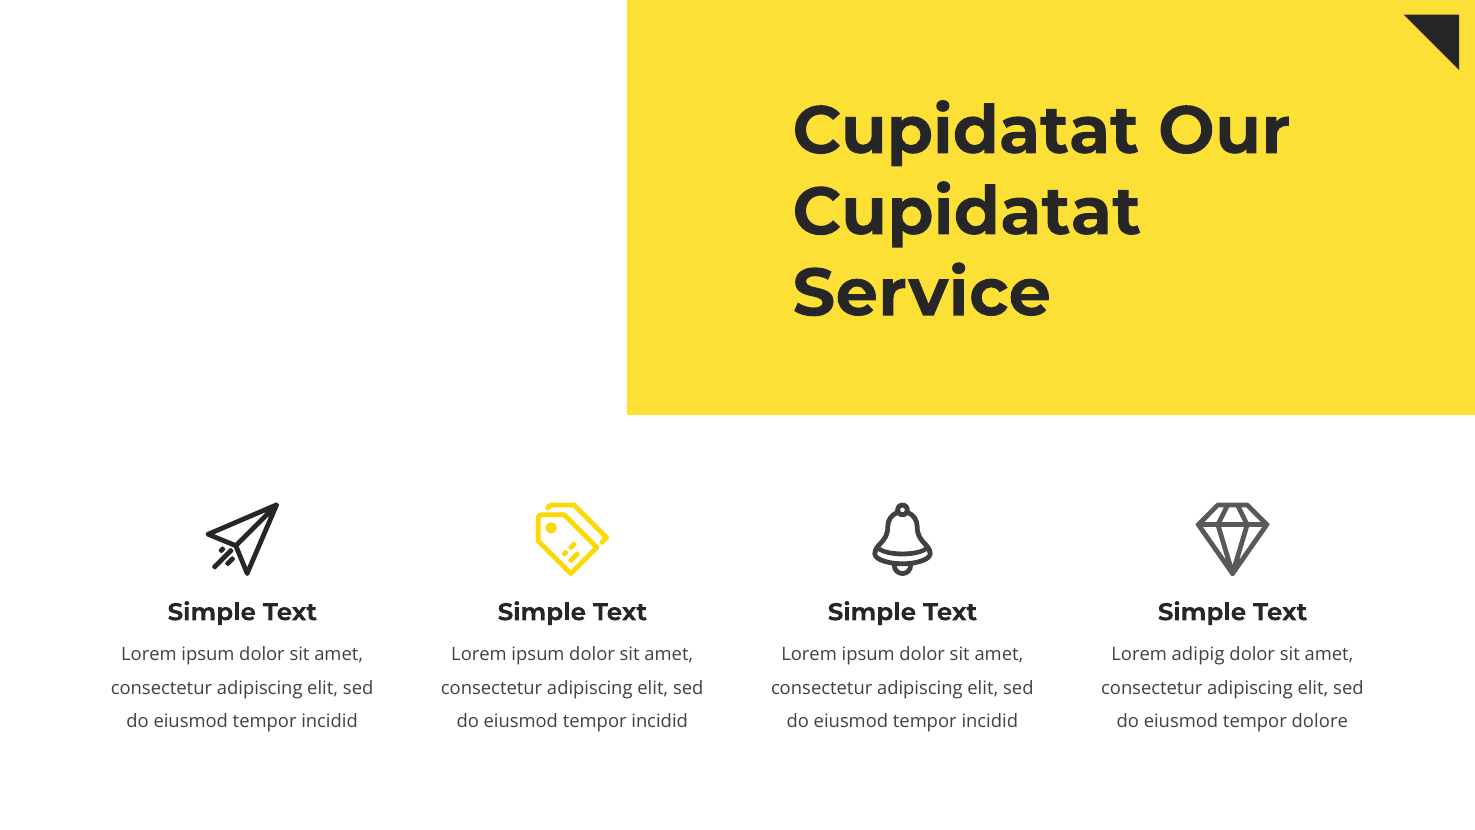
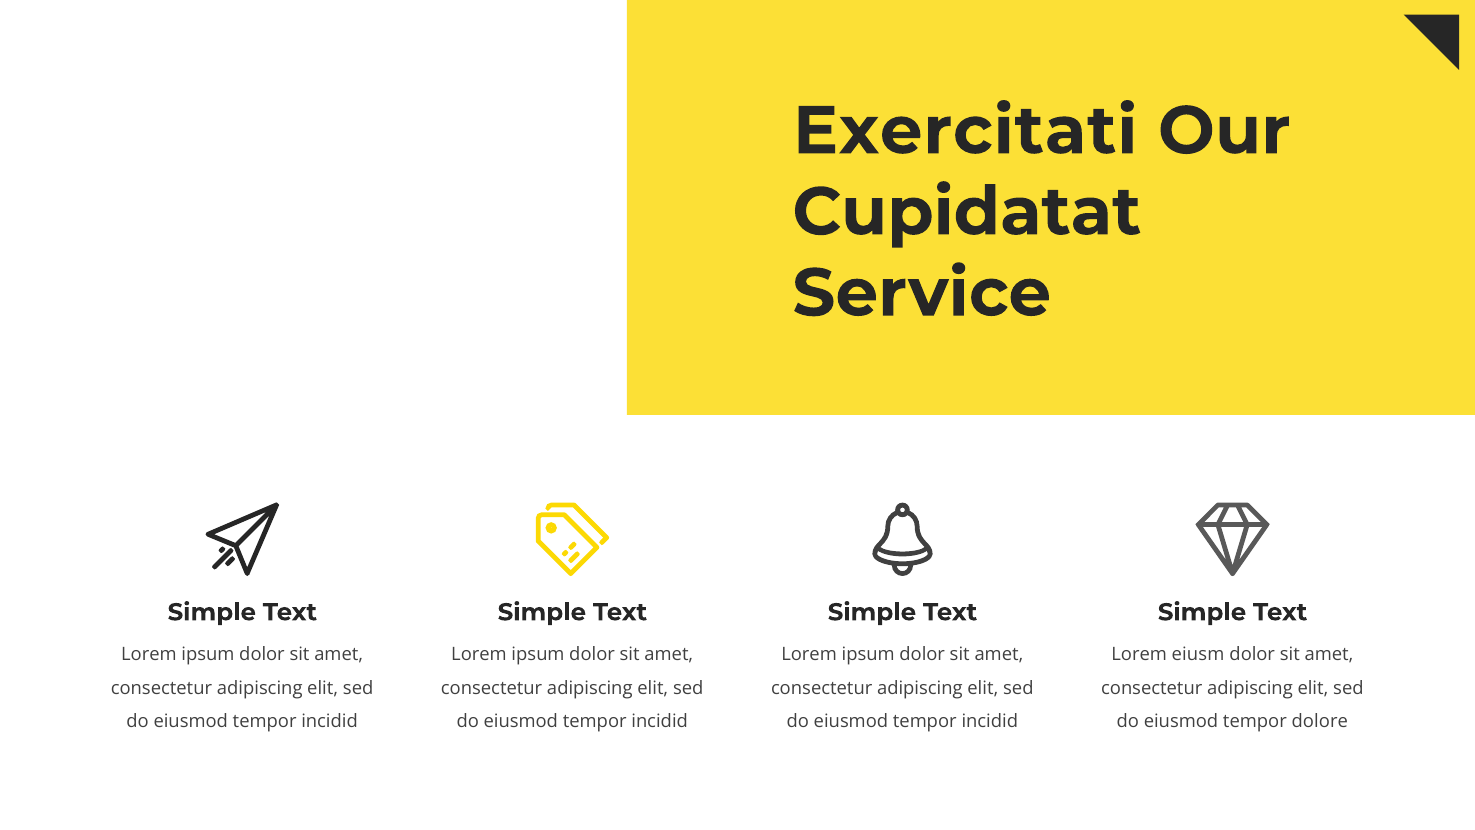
Cupidatat at (966, 131): Cupidatat -> Exercitati
adipig: adipig -> eiusm
